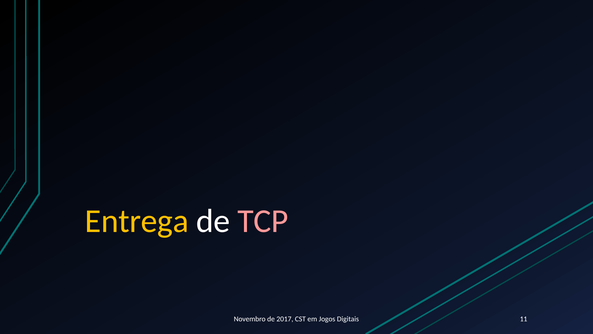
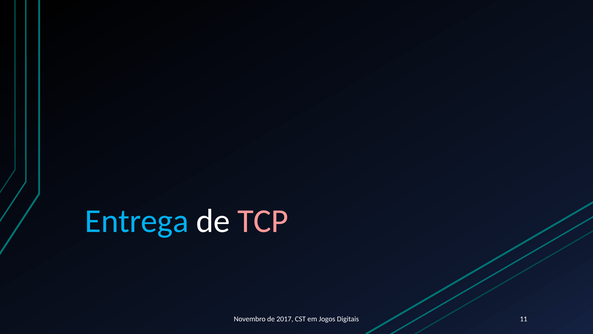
Entrega colour: yellow -> light blue
